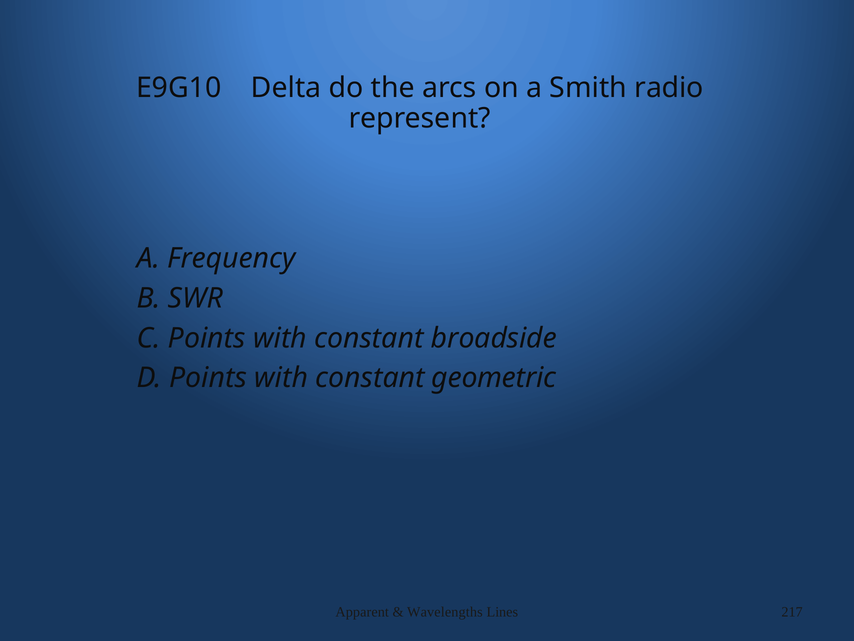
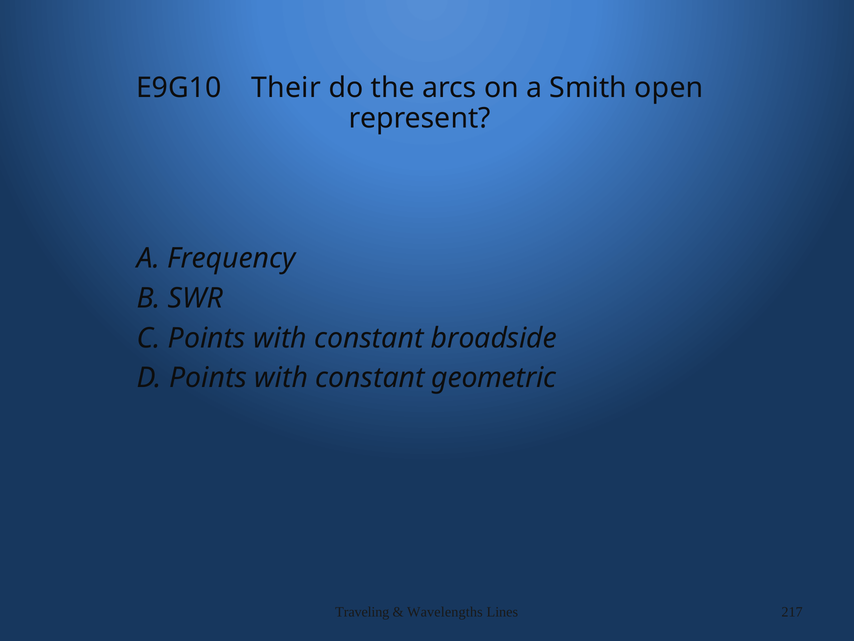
Delta: Delta -> Their
radio: radio -> open
Apparent: Apparent -> Traveling
